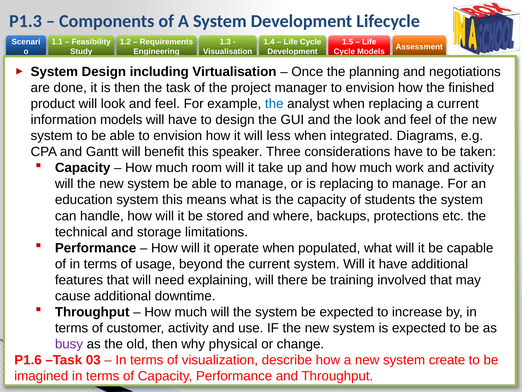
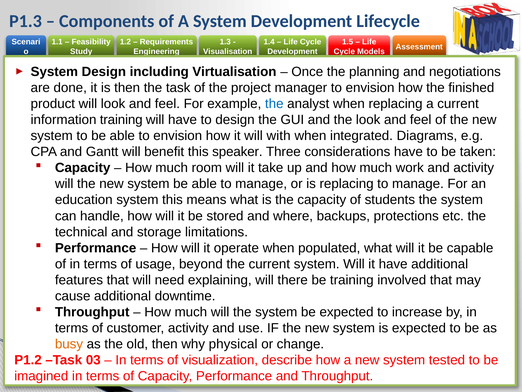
information models: models -> training
less: less -> with
busy colour: purple -> orange
P1.6: P1.6 -> P1.2
create: create -> tested
